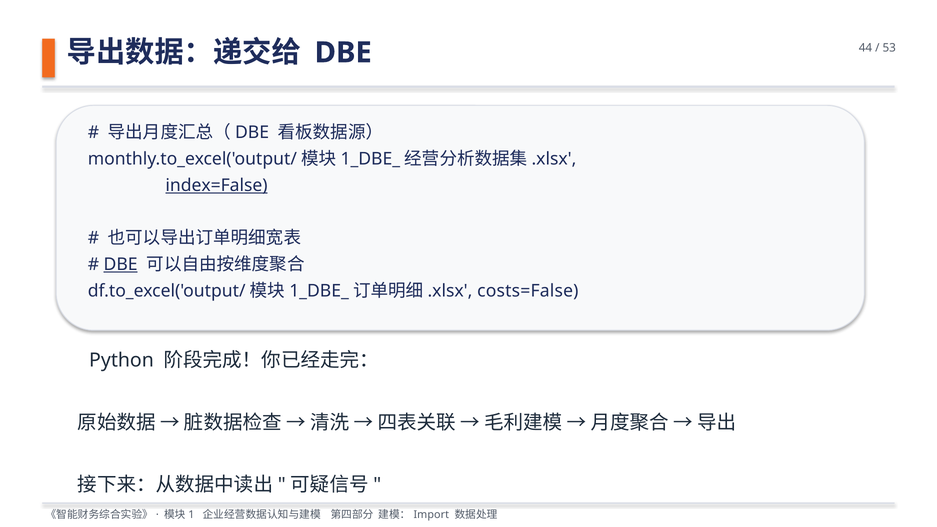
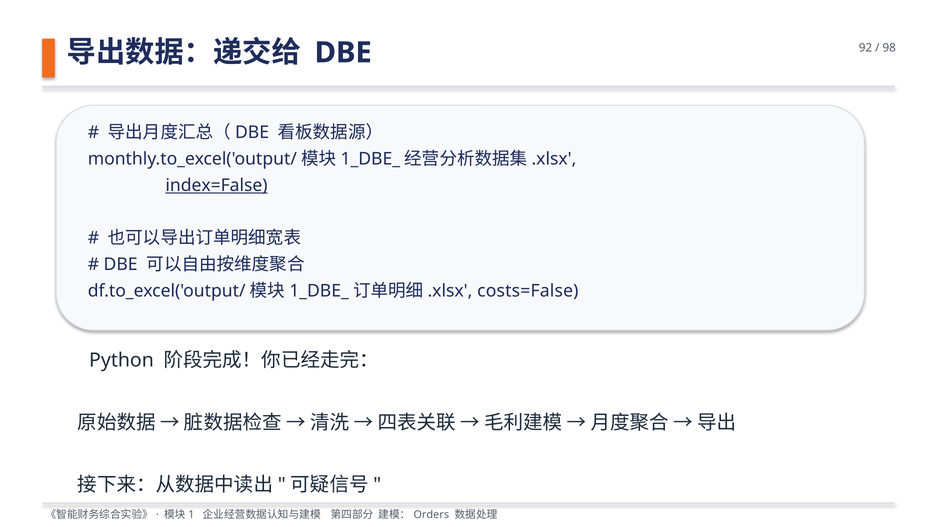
44: 44 -> 92
53: 53 -> 98
DBE at (121, 264) underline: present -> none
Import: Import -> Orders
